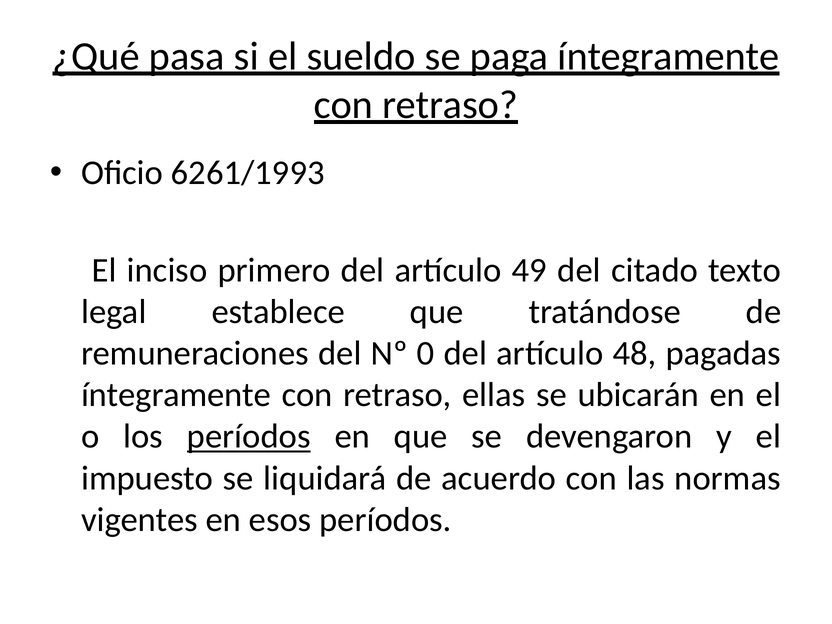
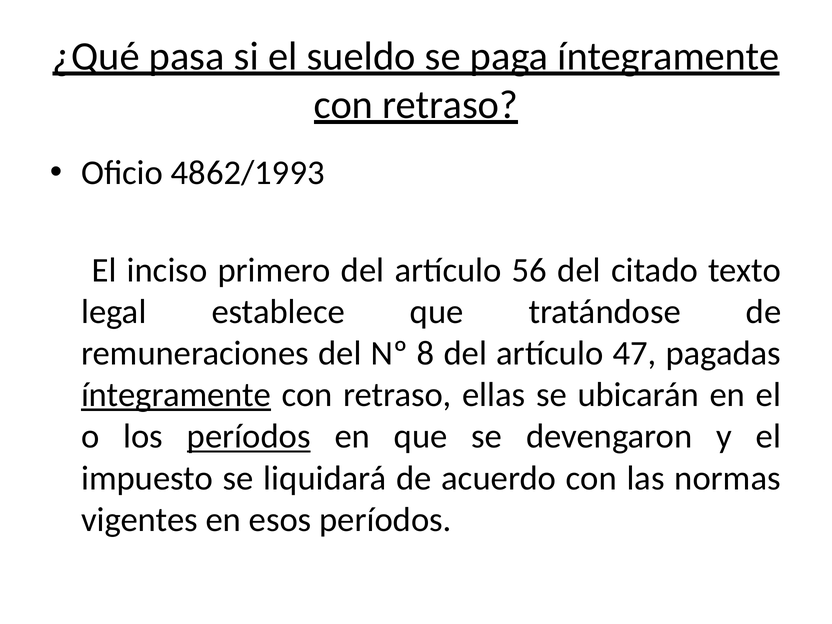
6261/1993: 6261/1993 -> 4862/1993
49: 49 -> 56
0: 0 -> 8
48: 48 -> 47
íntegramente at (176, 395) underline: none -> present
